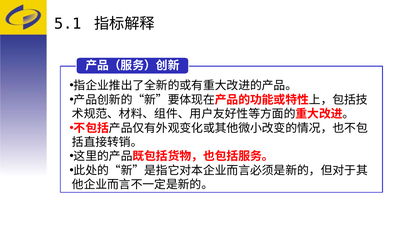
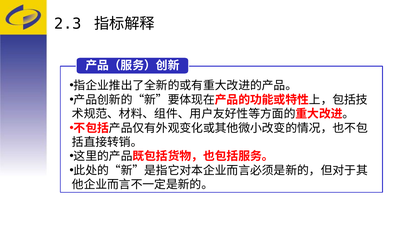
5.1: 5.1 -> 2.3
